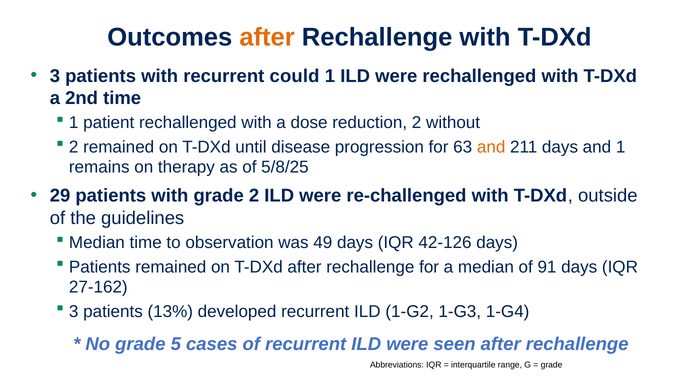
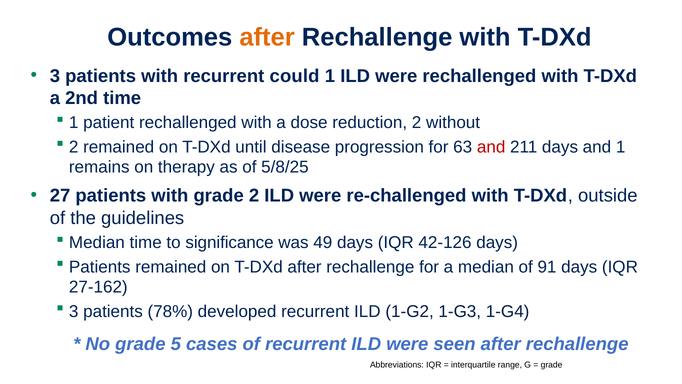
and at (491, 147) colour: orange -> red
29: 29 -> 27
observation: observation -> significance
13%: 13% -> 78%
